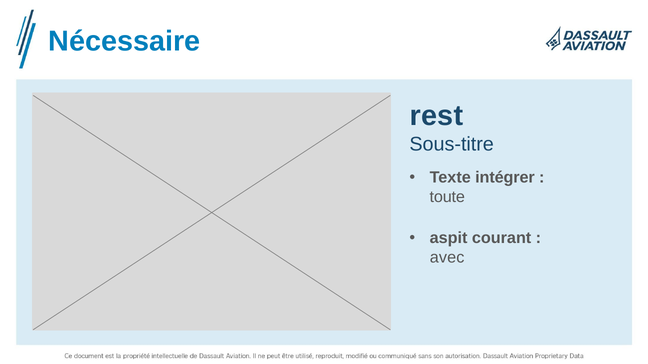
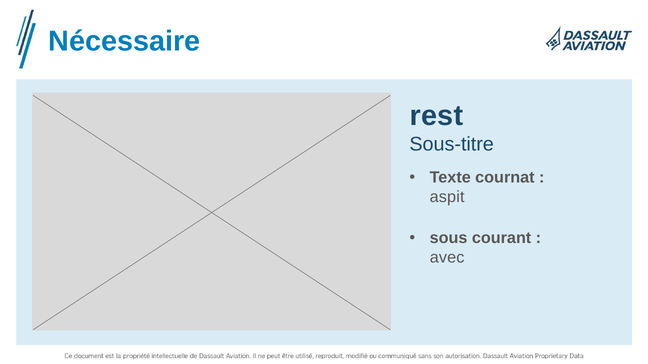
intégrer: intégrer -> cournat
toute: toute -> aspit
aspit: aspit -> sous
